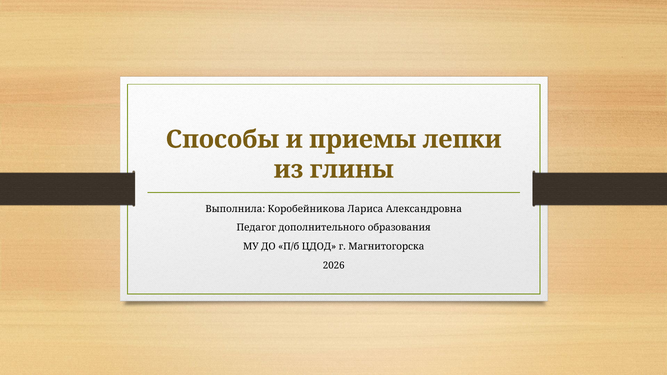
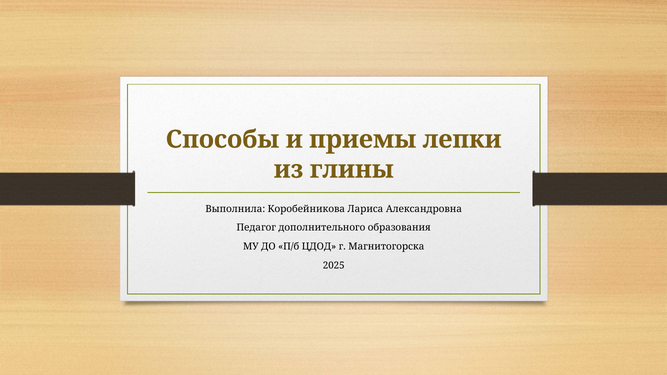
2026: 2026 -> 2025
